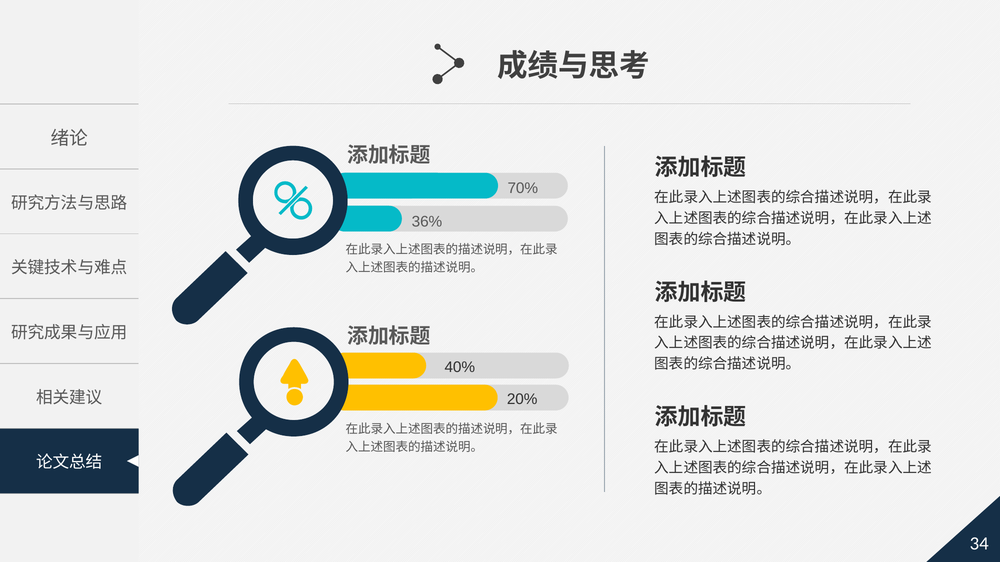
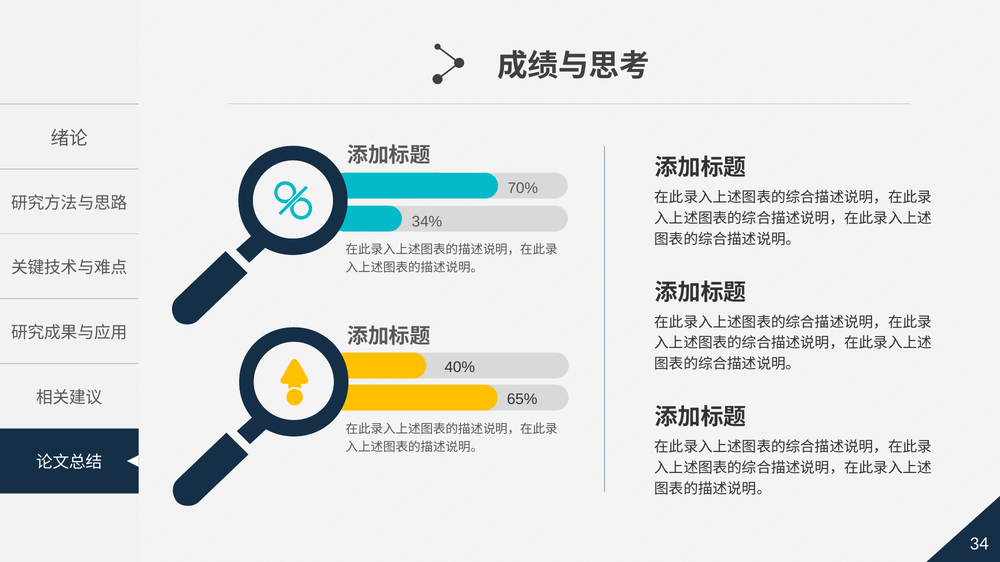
36%: 36% -> 34%
20%: 20% -> 65%
